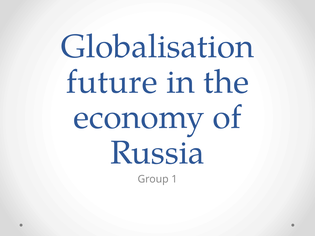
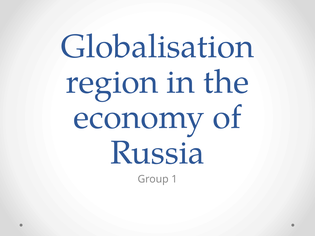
future: future -> region
